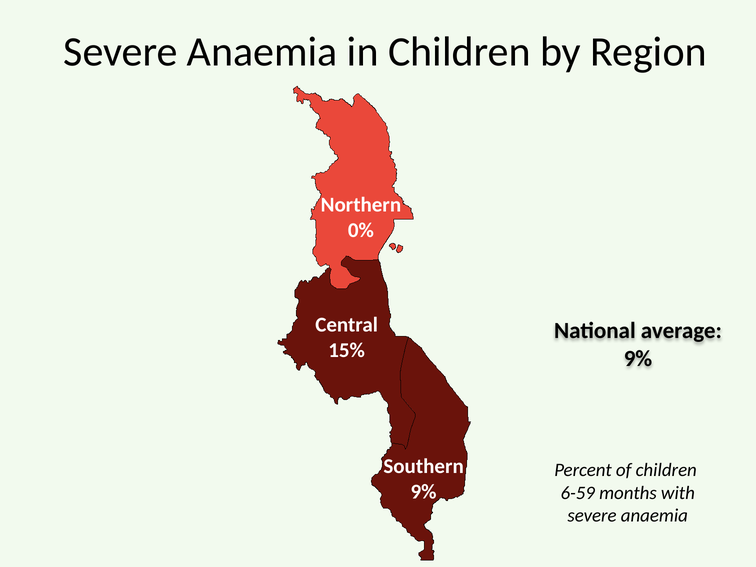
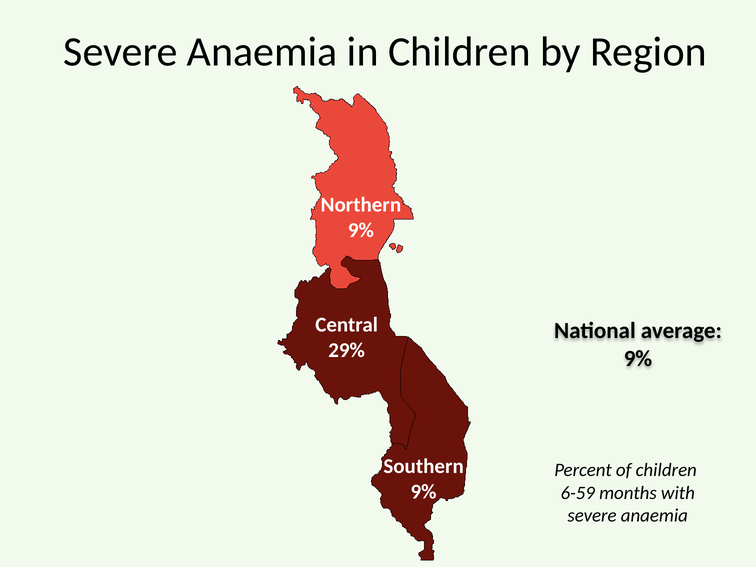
0% at (361, 230): 0% -> 9%
15%: 15% -> 29%
